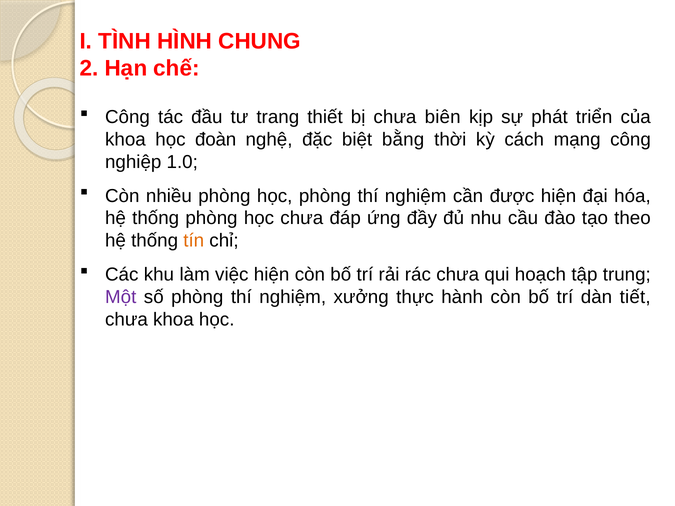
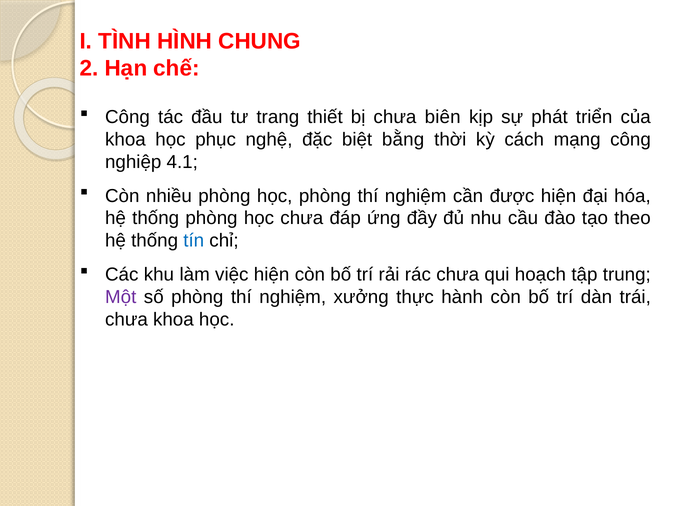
đoàn: đoàn -> phục
1.0: 1.0 -> 4.1
tín colour: orange -> blue
tiết: tiết -> trái
